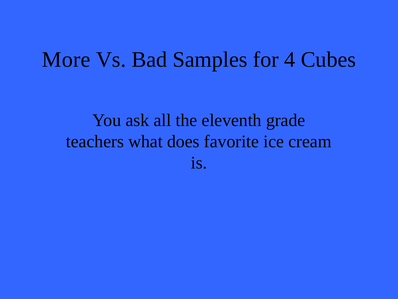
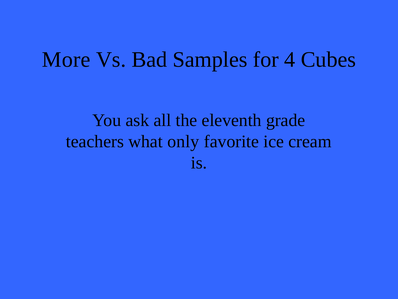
does: does -> only
